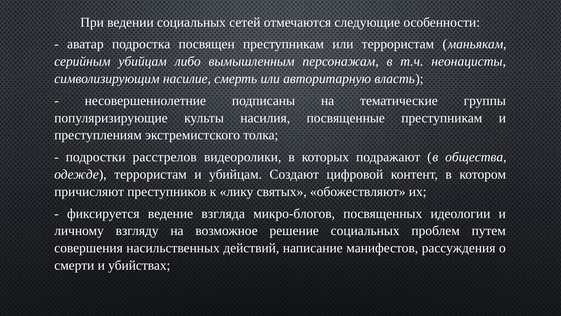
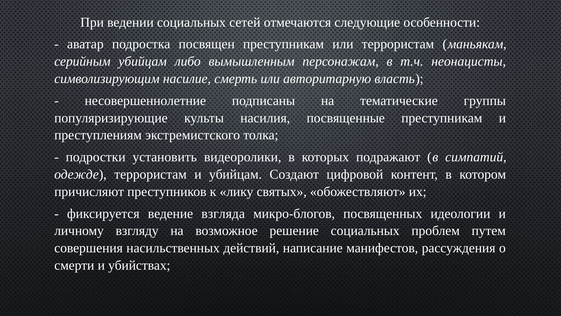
расстрелов: расстрелов -> установить
общества: общества -> симпатий
